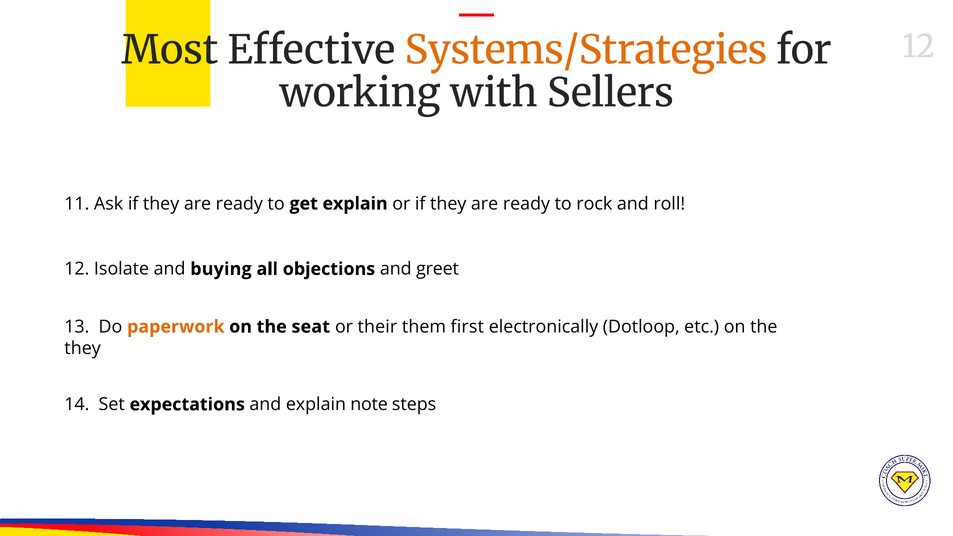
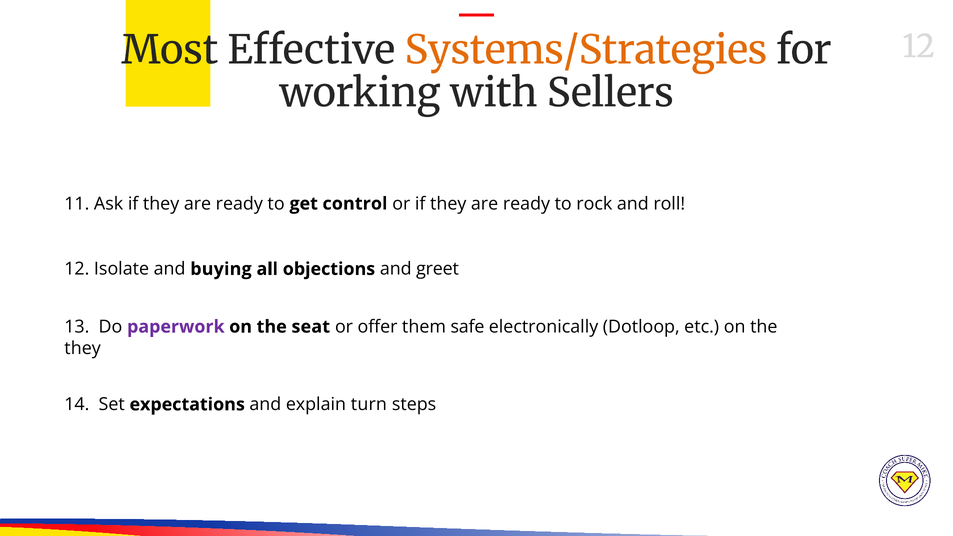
get explain: explain -> control
paperwork colour: orange -> purple
their: their -> offer
first: first -> safe
note: note -> turn
